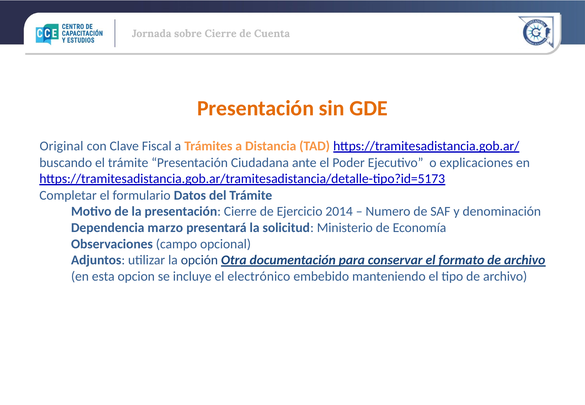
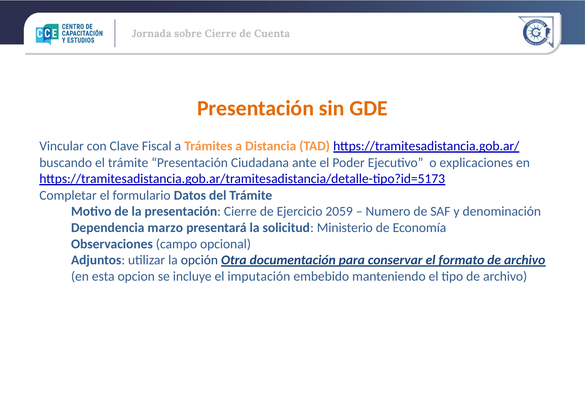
Original: Original -> Vincular
2014: 2014 -> 2059
electrónico: electrónico -> imputación
